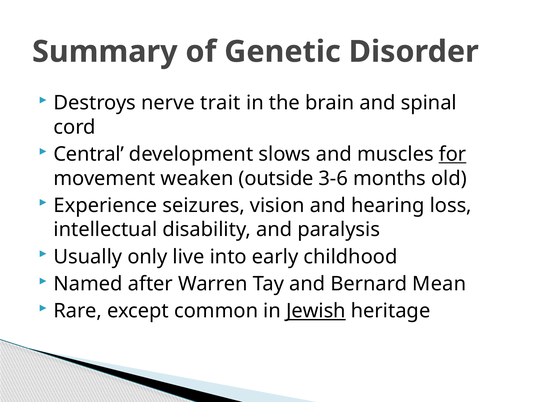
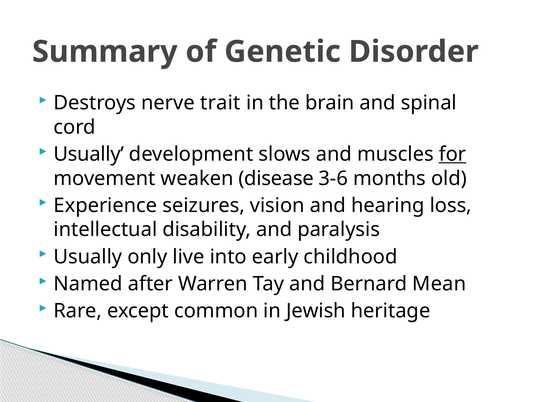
Central at (89, 154): Central -> Usually
outside: outside -> disease
Jewish underline: present -> none
